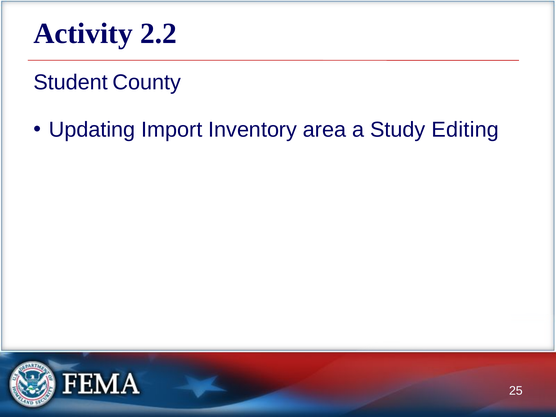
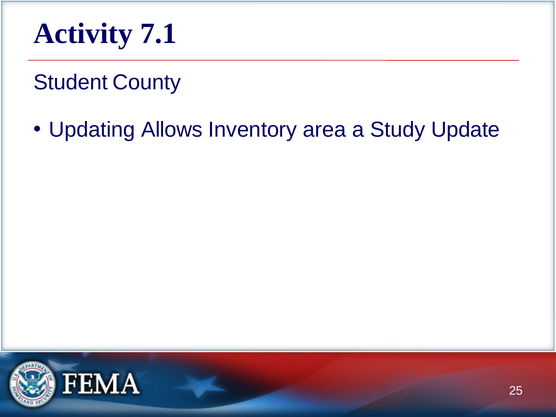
2.2: 2.2 -> 7.1
Import: Import -> Allows
Editing: Editing -> Update
